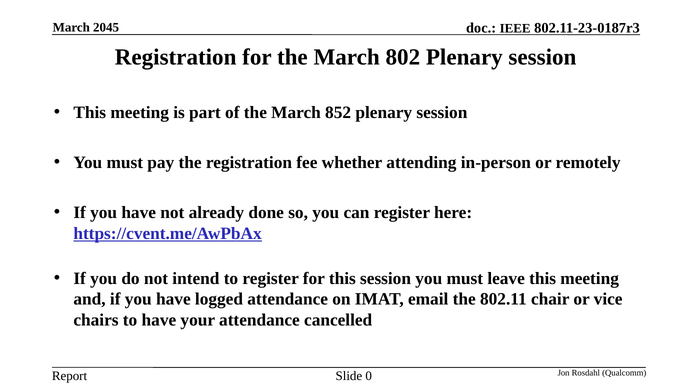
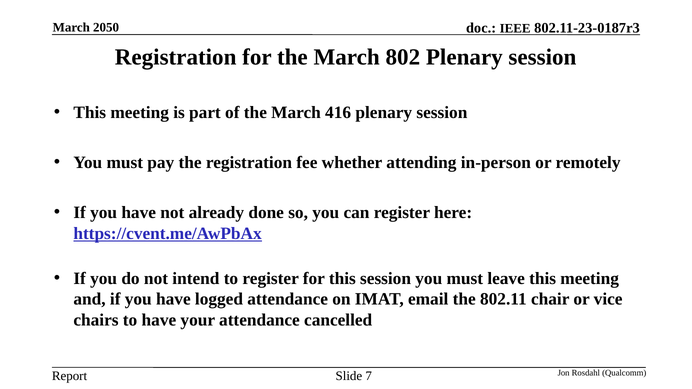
2045: 2045 -> 2050
852: 852 -> 416
0: 0 -> 7
